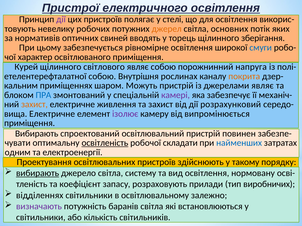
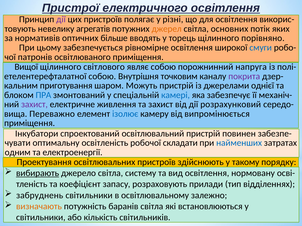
стелі: стелі -> різні
робочих: робочих -> агрегатів
свиней: свиней -> більше
зберігання: зберігання -> порівняно
характер: характер -> патронів
Курей: Курей -> Вищої
рослинах: рослинах -> точковим
покрита colour: orange -> purple
приміщеннях: приміщеннях -> приготування
джерелами являє: являє -> однієї
камері colour: purple -> blue
захист at (34, 105) colour: orange -> purple
Електричне at (52, 114): Електричне -> Переважно
ізолює colour: purple -> blue
Вибирають at (37, 134): Вибирають -> Інкубатори
освітленість underline: present -> none
виробничих: виробничих -> відділеннях
відділеннях: відділеннях -> забруднень
визначають colour: purple -> orange
